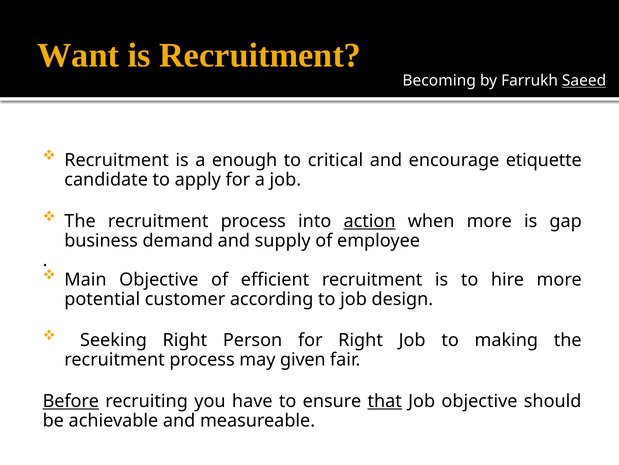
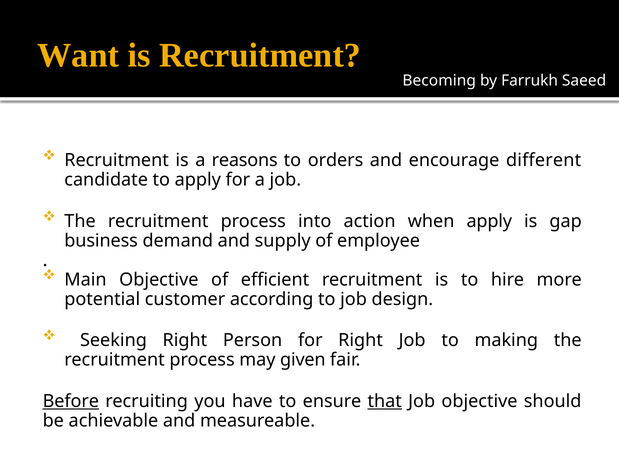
Saeed underline: present -> none
enough: enough -> reasons
critical: critical -> orders
etiquette: etiquette -> different
action underline: present -> none
when more: more -> apply
